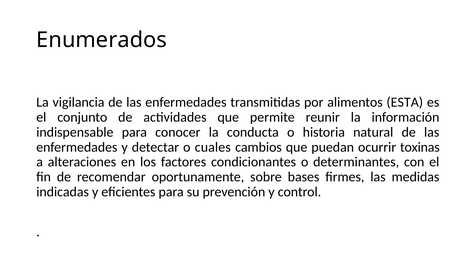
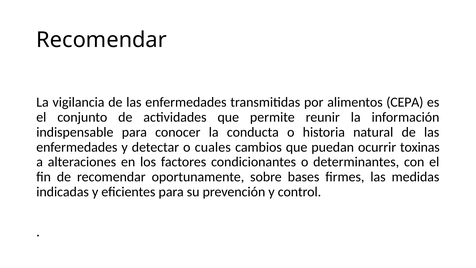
Enumerados at (102, 40): Enumerados -> Recomendar
ESTA: ESTA -> CEPA
